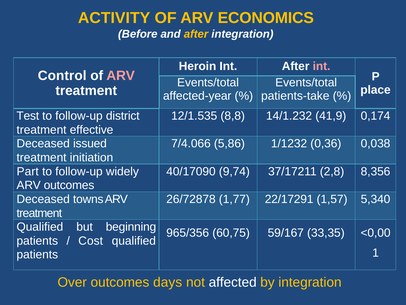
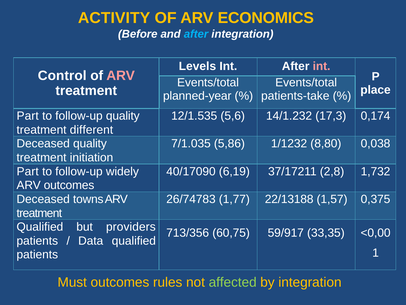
after at (196, 34) colour: yellow -> light blue
Heroin: Heroin -> Levels
affected-year: affected-year -> planned-year
Test at (28, 116): Test -> Part
follow-up district: district -> quality
8,8: 8,8 -> 5,6
41,9: 41,9 -> 17,3
effective: effective -> different
Deceased issued: issued -> quality
7/4.066: 7/4.066 -> 7/1.035
0,36: 0,36 -> 8,80
9,74: 9,74 -> 6,19
8,356: 8,356 -> 1,732
26/72878: 26/72878 -> 26/74783
22/17291: 22/17291 -> 22/13188
5,340: 5,340 -> 0,375
beginning: beginning -> providers
965/356: 965/356 -> 713/356
59/167: 59/167 -> 59/917
Cost: Cost -> Data
Over: Over -> Must
days: days -> rules
affected colour: white -> light green
